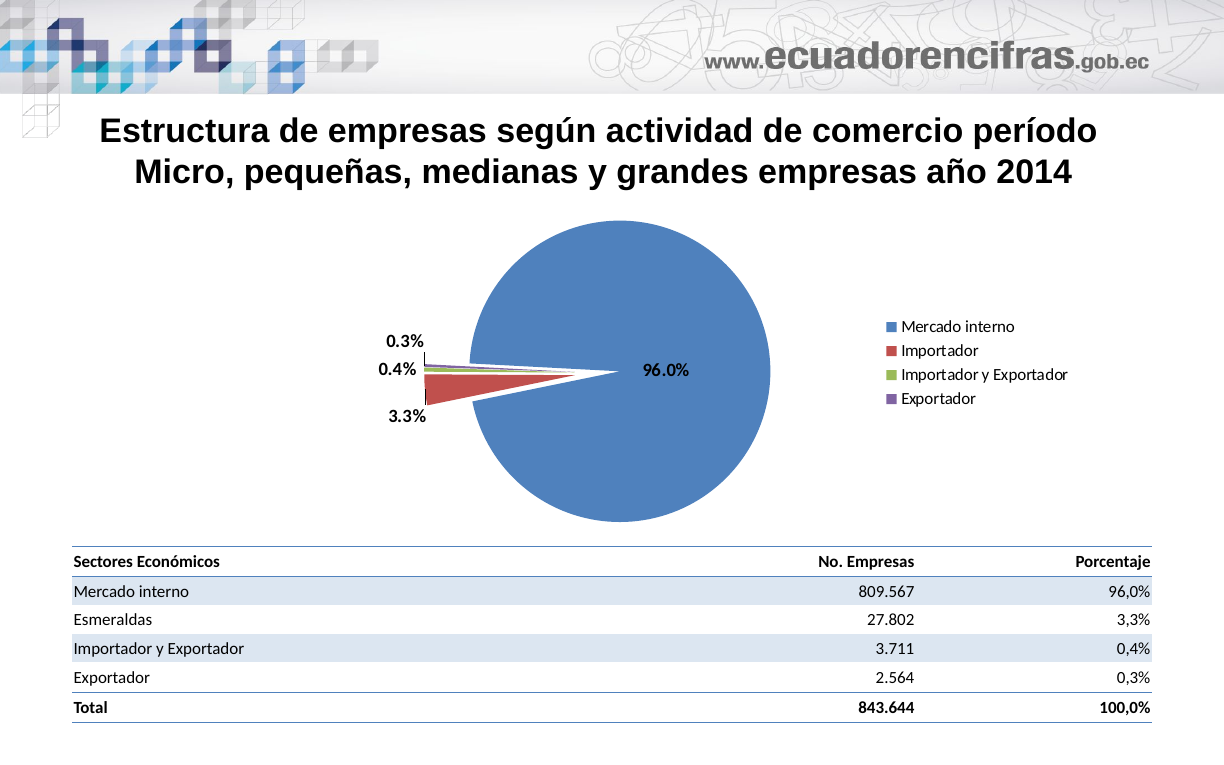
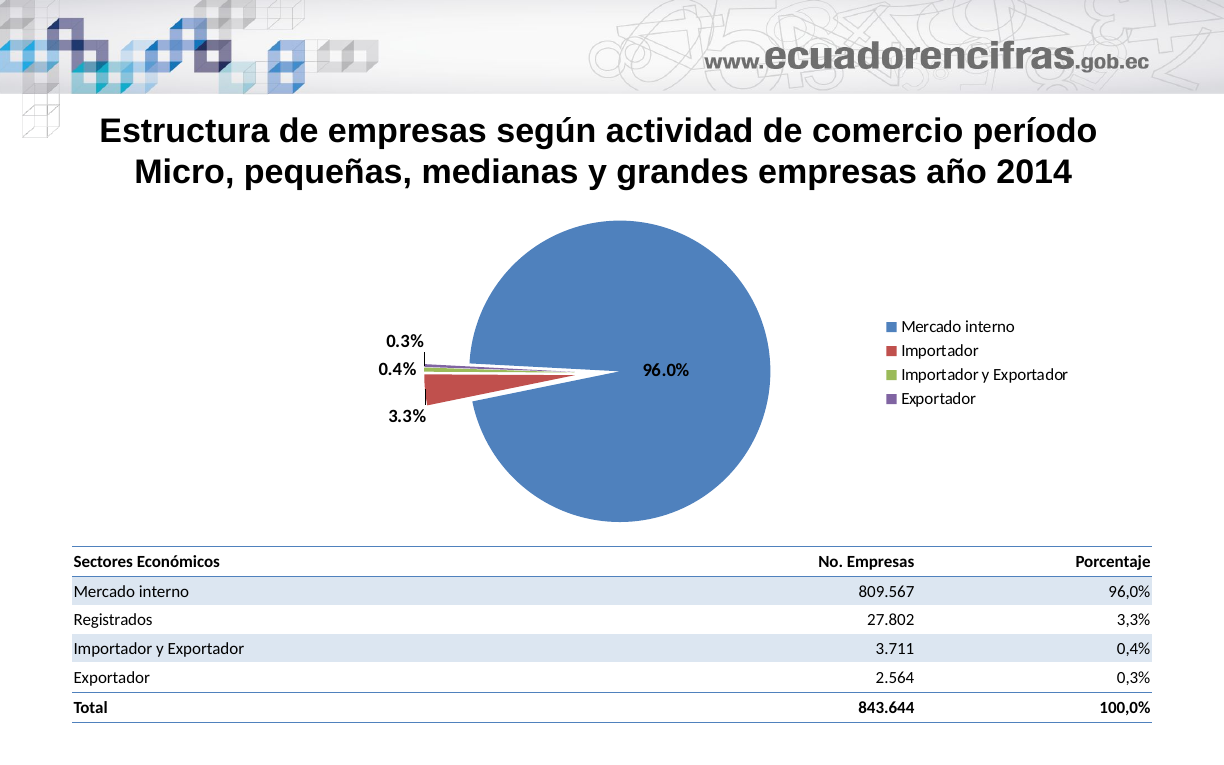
Esmeraldas: Esmeraldas -> Registrados
